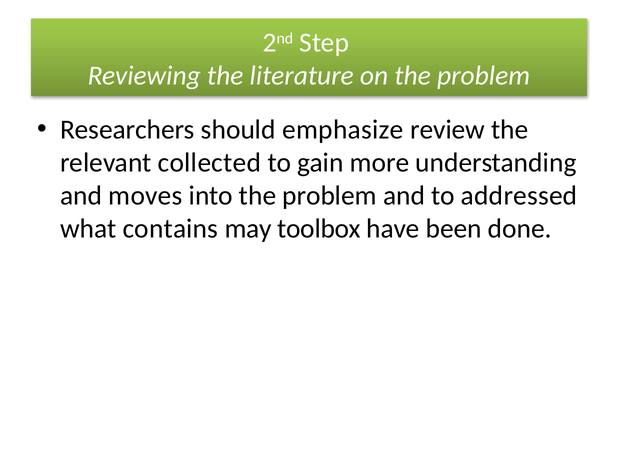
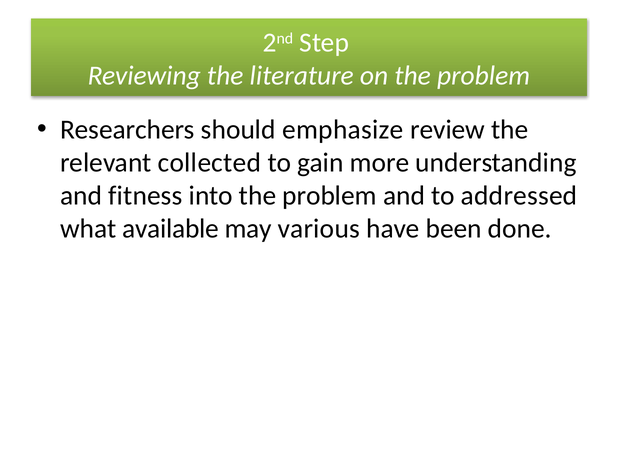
moves: moves -> fitness
contains: contains -> available
toolbox: toolbox -> various
